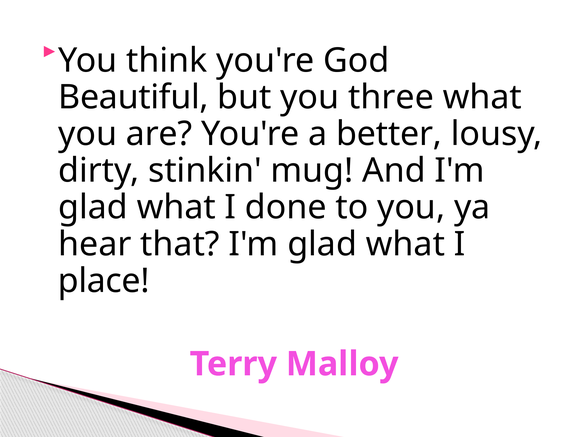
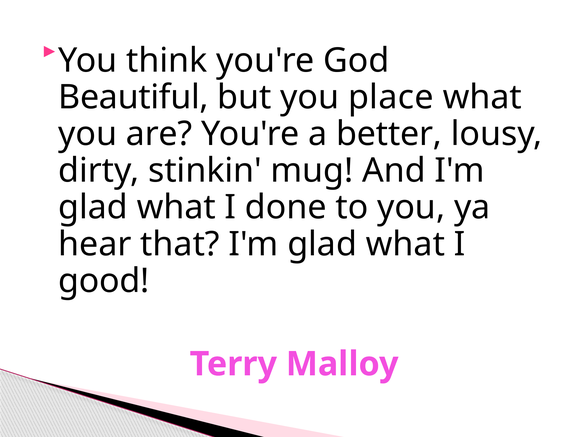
three: three -> place
place: place -> good
